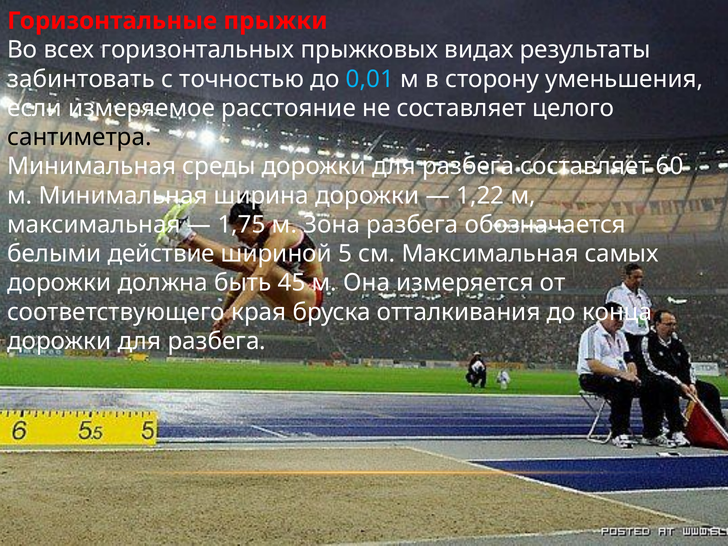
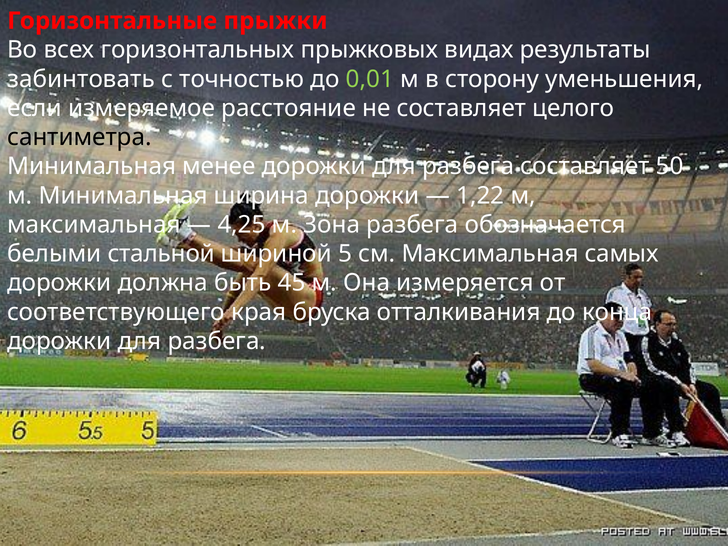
0,01 colour: light blue -> light green
среды: среды -> менее
60: 60 -> 50
1,75: 1,75 -> 4,25
действие: действие -> стальной
